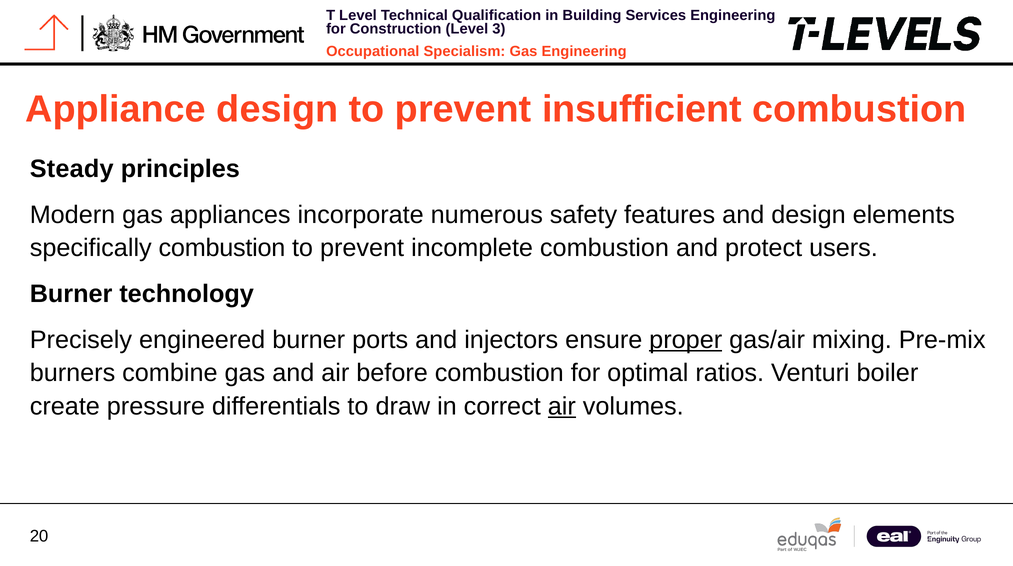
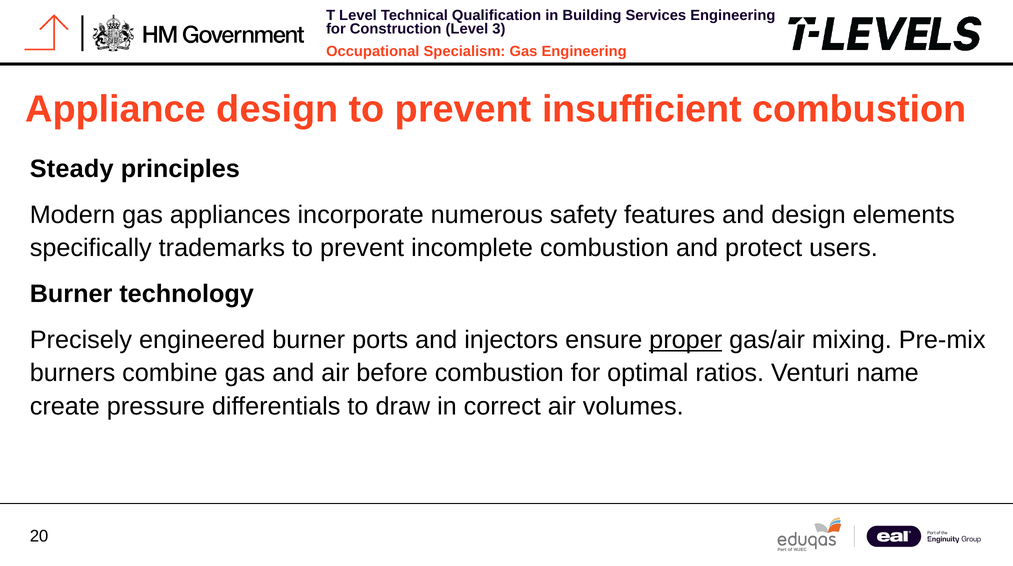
specifically combustion: combustion -> trademarks
boiler: boiler -> name
air at (562, 406) underline: present -> none
